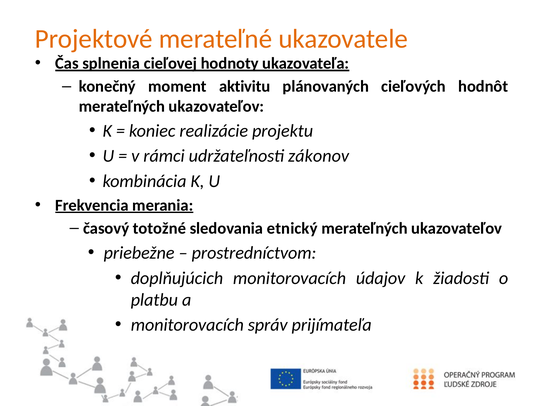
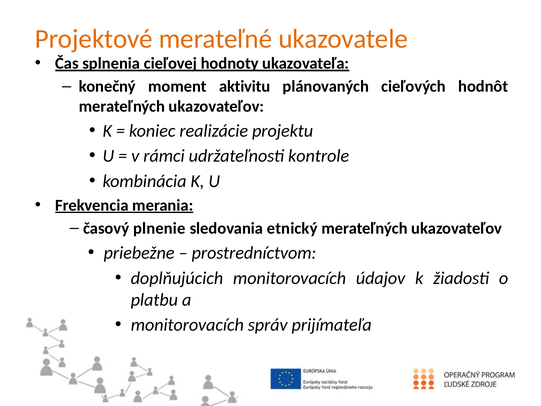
zákonov: zákonov -> kontrole
totožné: totožné -> plnenie
